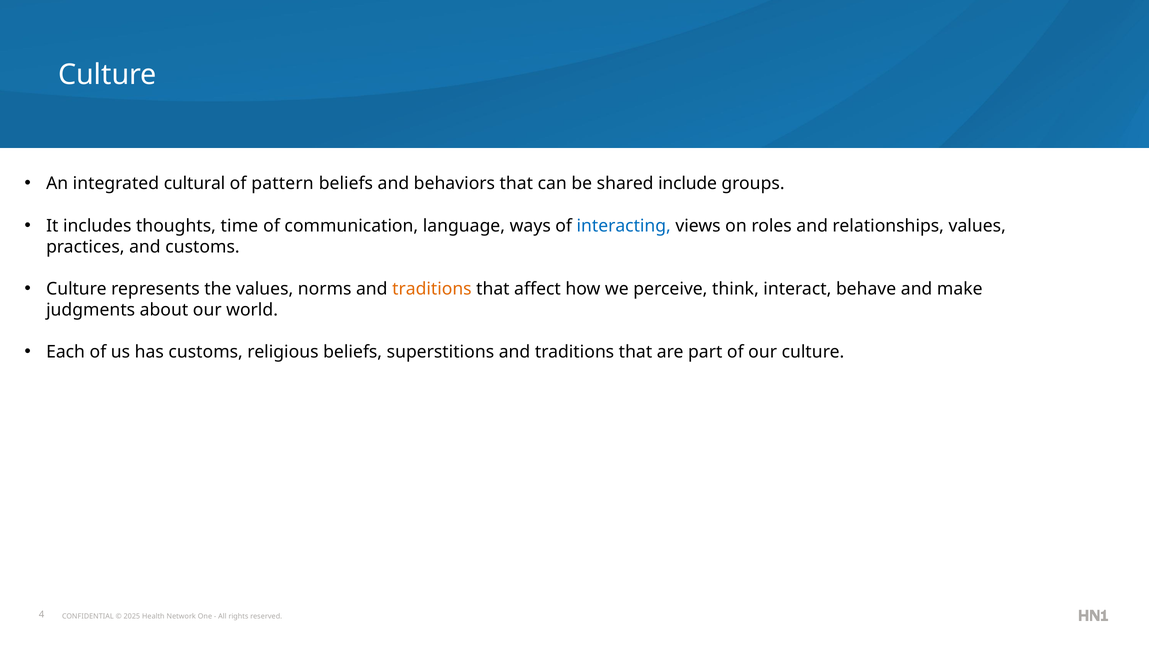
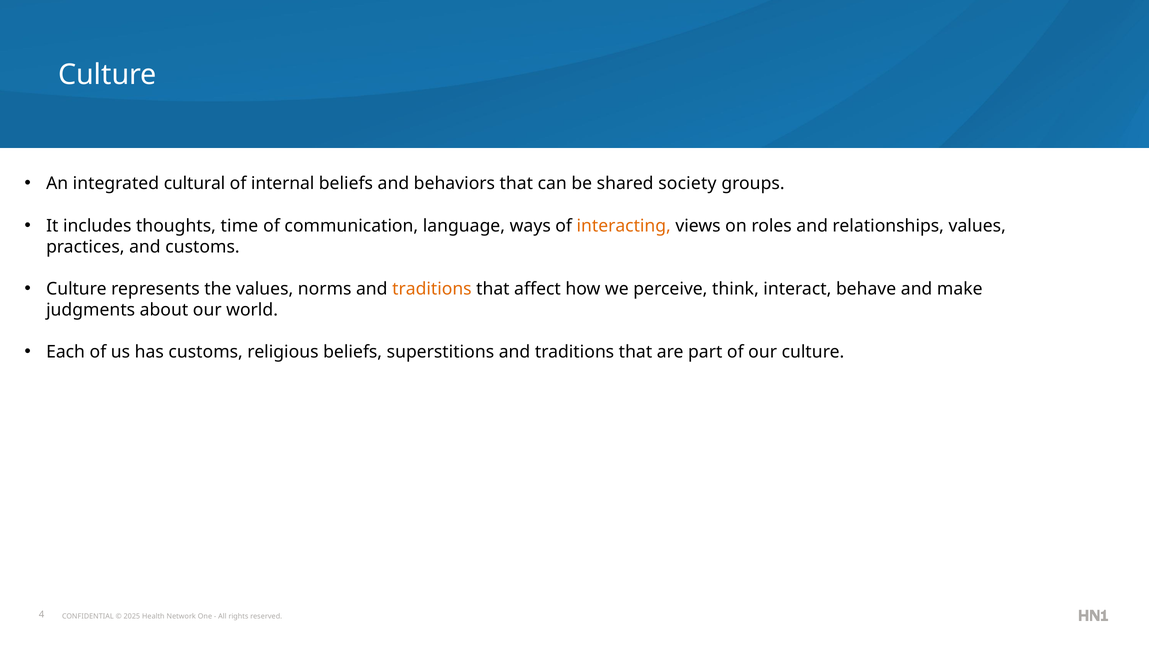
pattern: pattern -> internal
include: include -> society
interacting colour: blue -> orange
